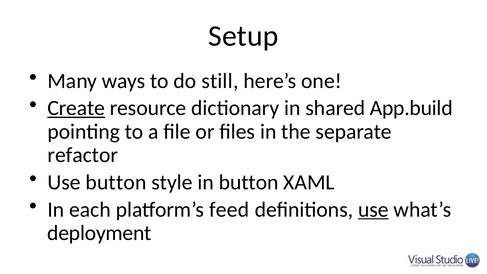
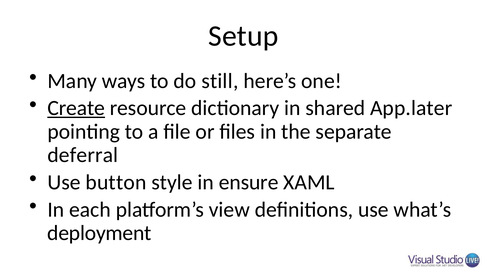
App.build: App.build -> App.later
refactor: refactor -> deferral
in button: button -> ensure
feed: feed -> view
use at (373, 209) underline: present -> none
